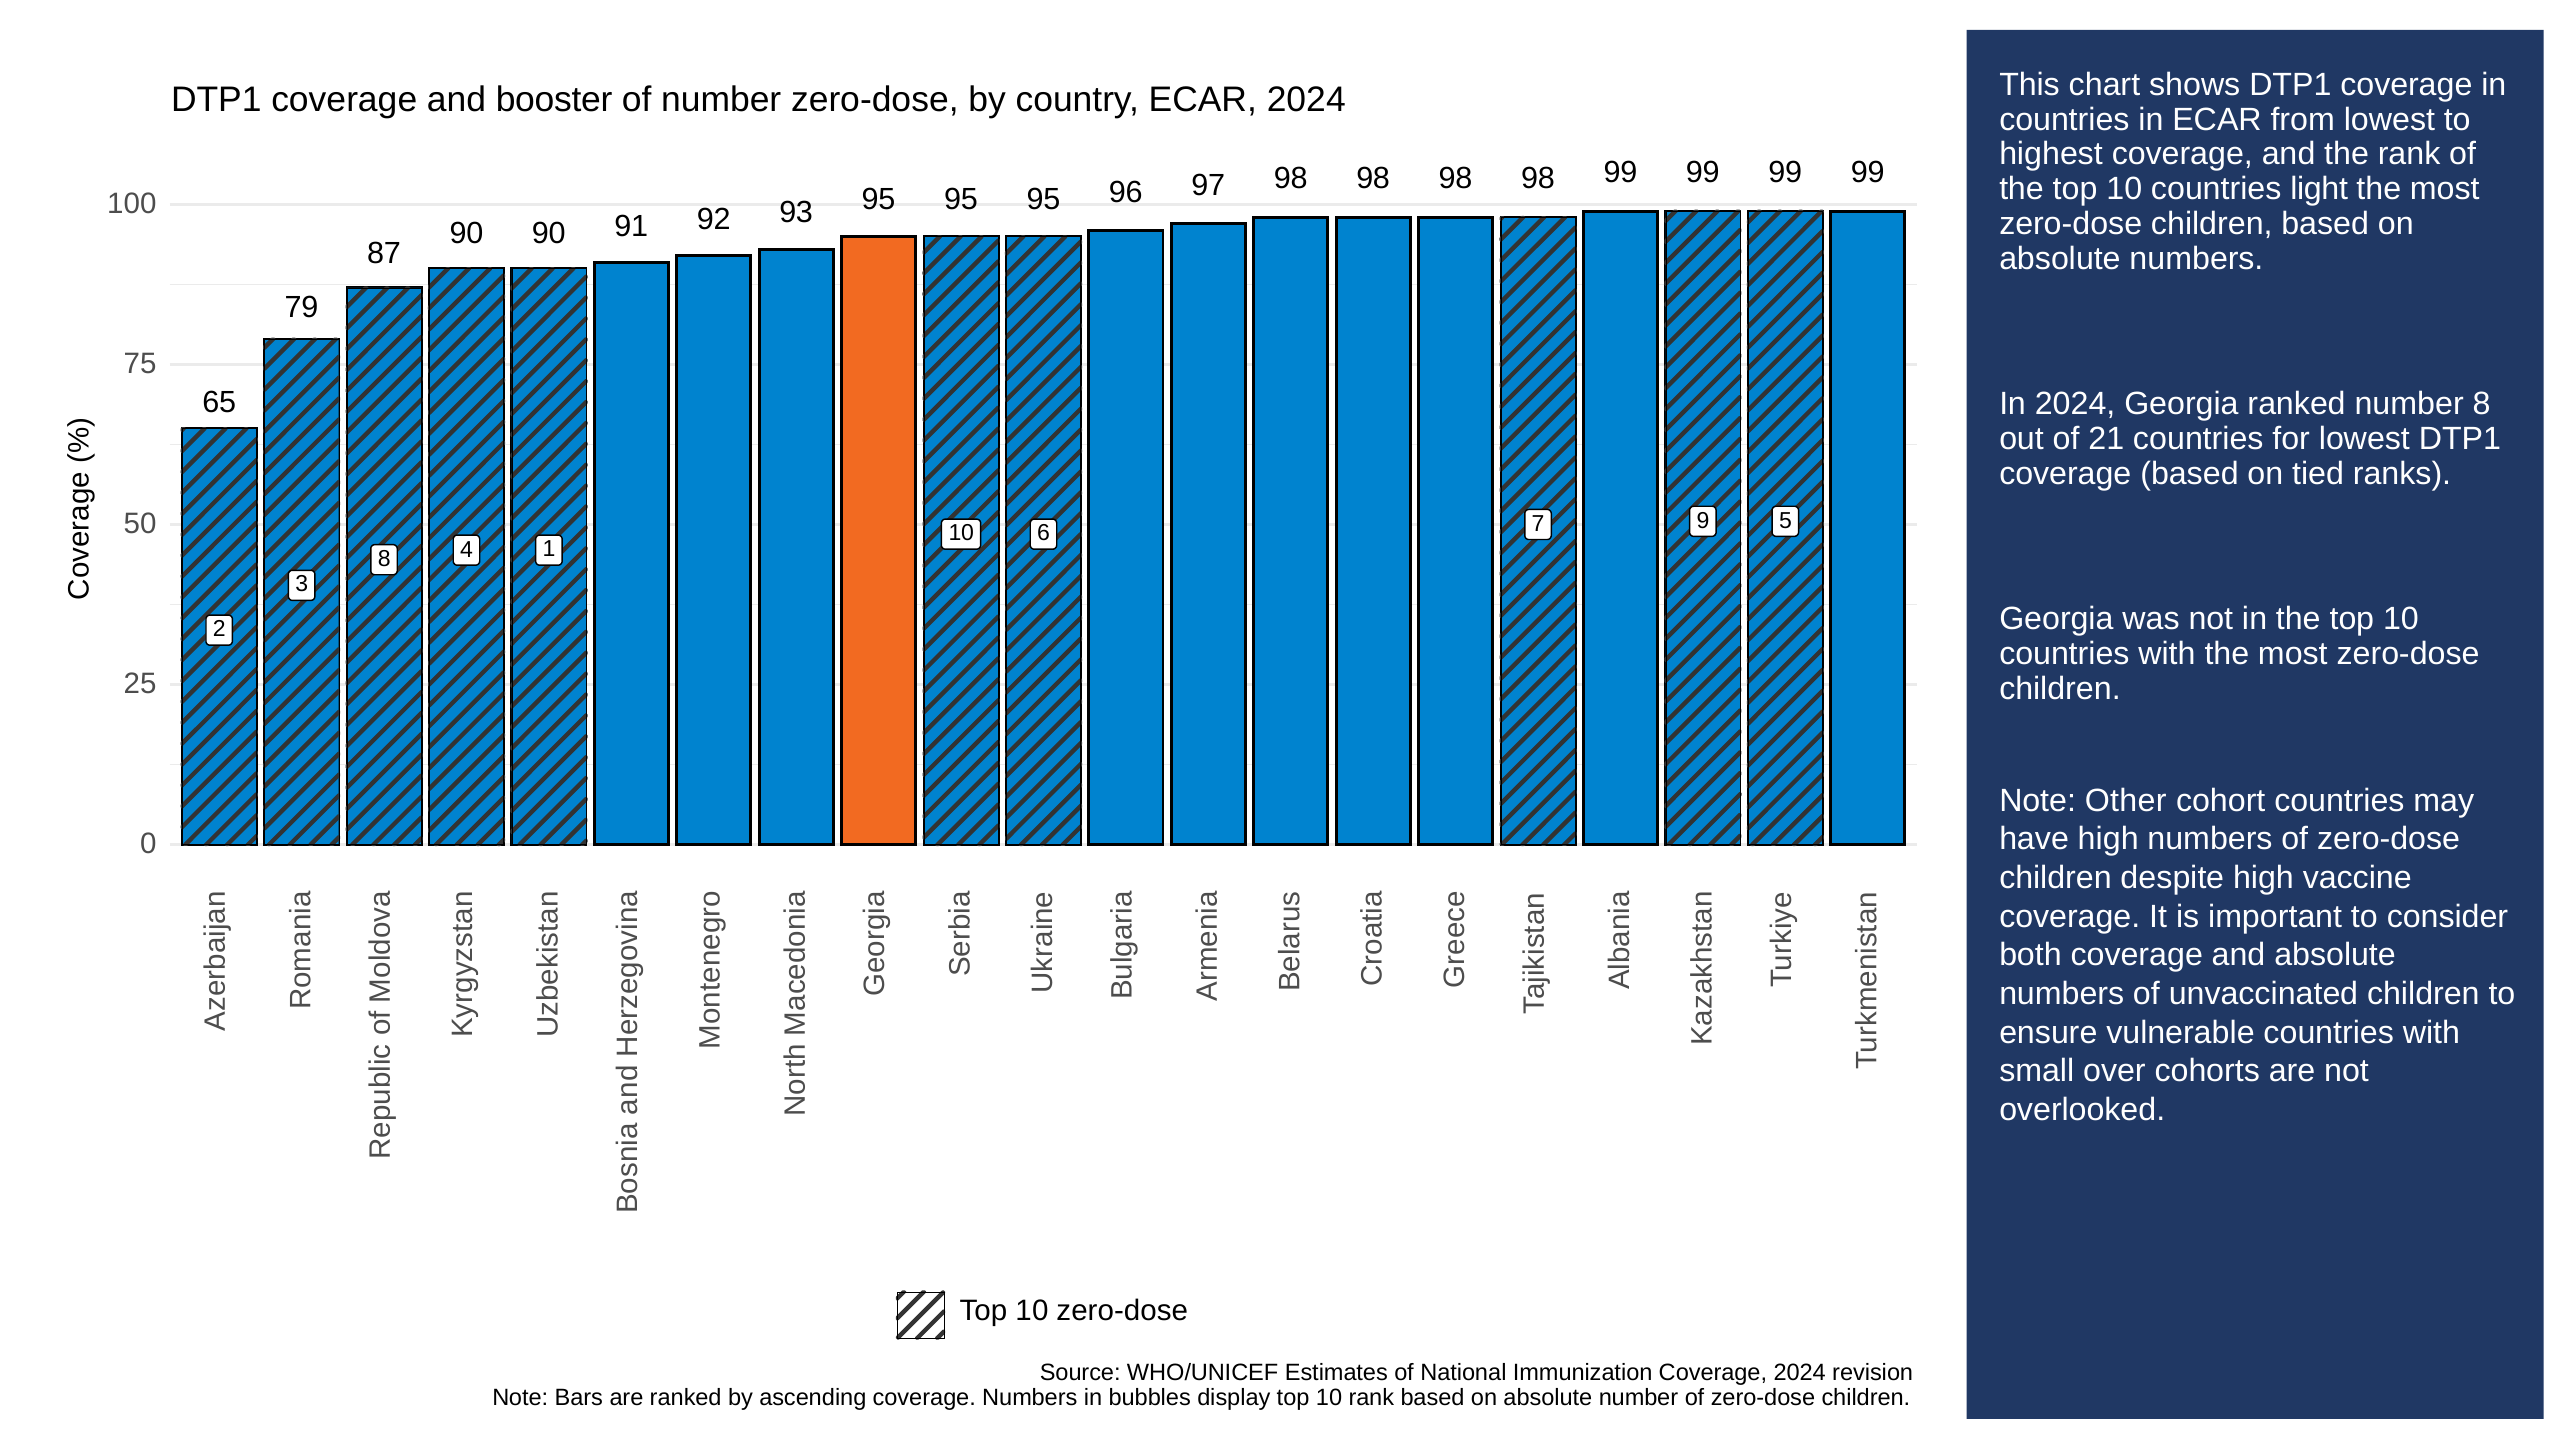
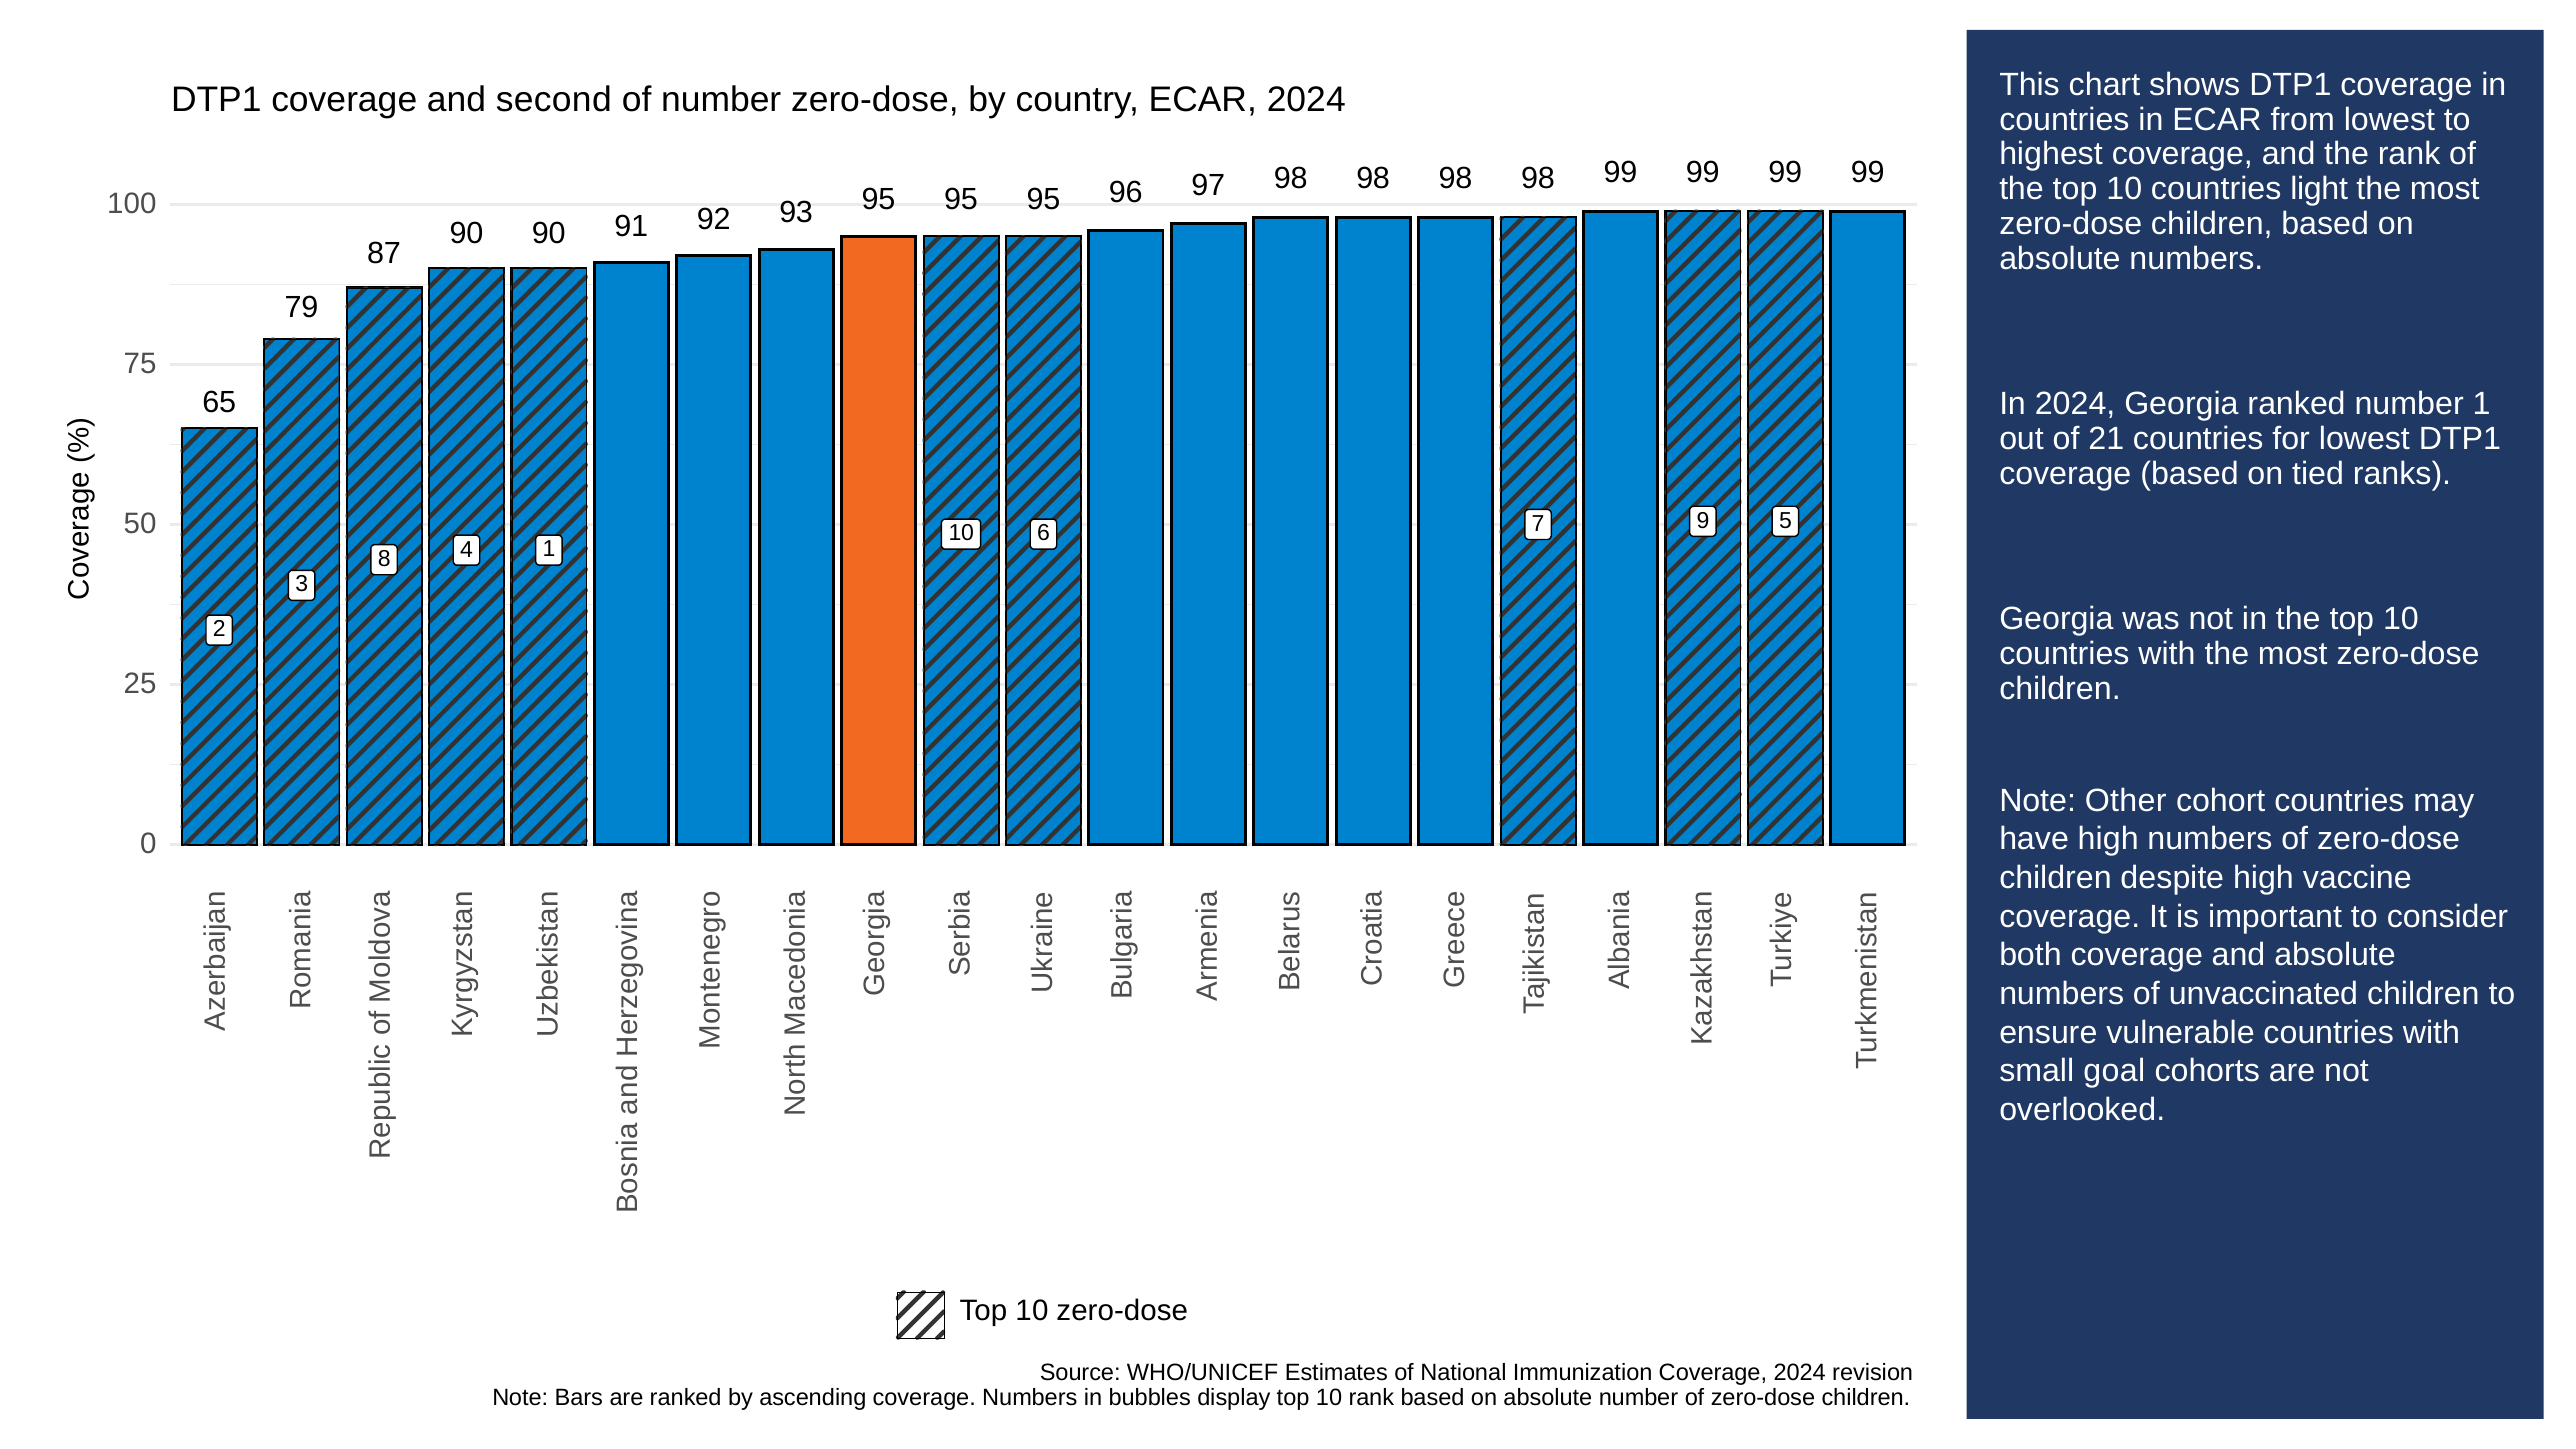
booster: booster -> second
number 8: 8 -> 1
over: over -> goal
